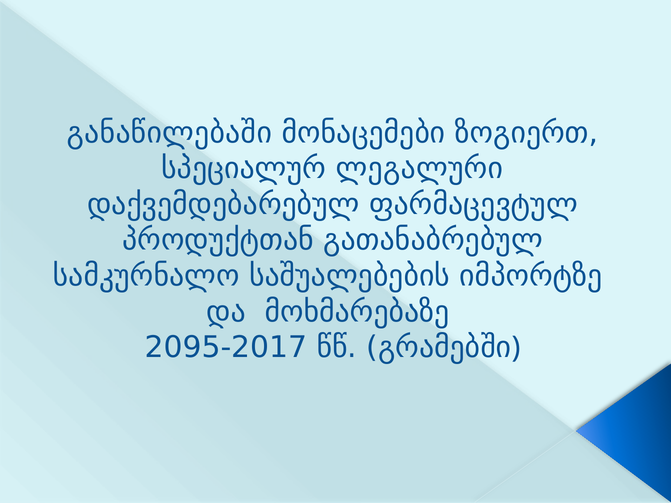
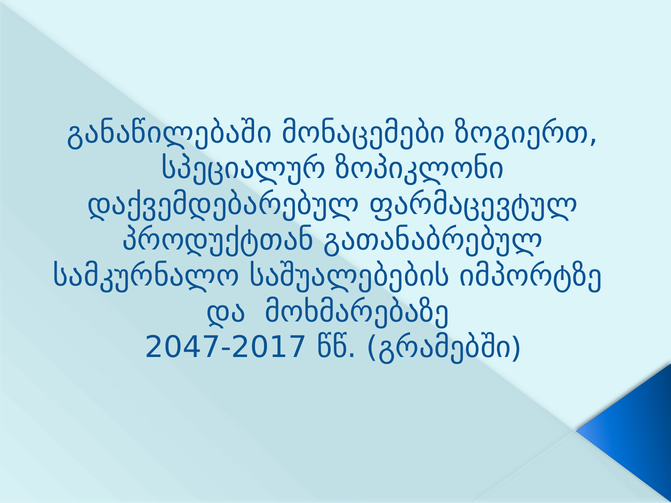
ლეგალური: ლეგალური -> ზოპიკლონი
2095-2017: 2095-2017 -> 2047-2017
